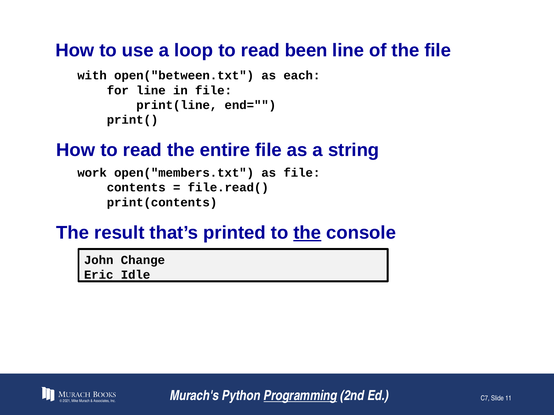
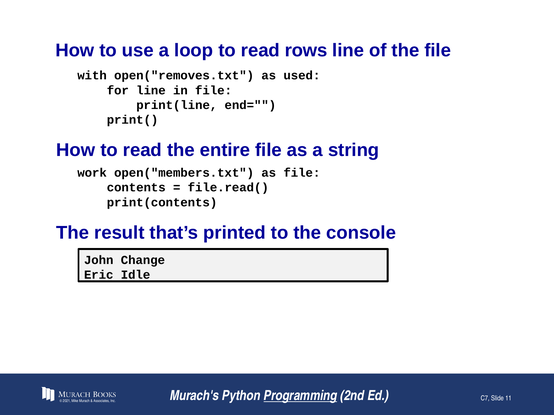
been: been -> rows
open("between.txt: open("between.txt -> open("removes.txt
each: each -> used
the at (307, 233) underline: present -> none
